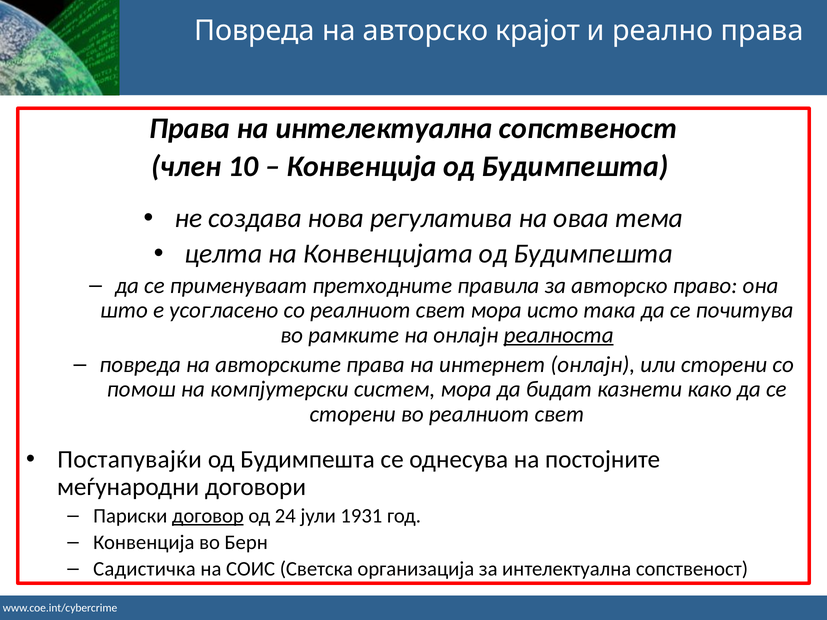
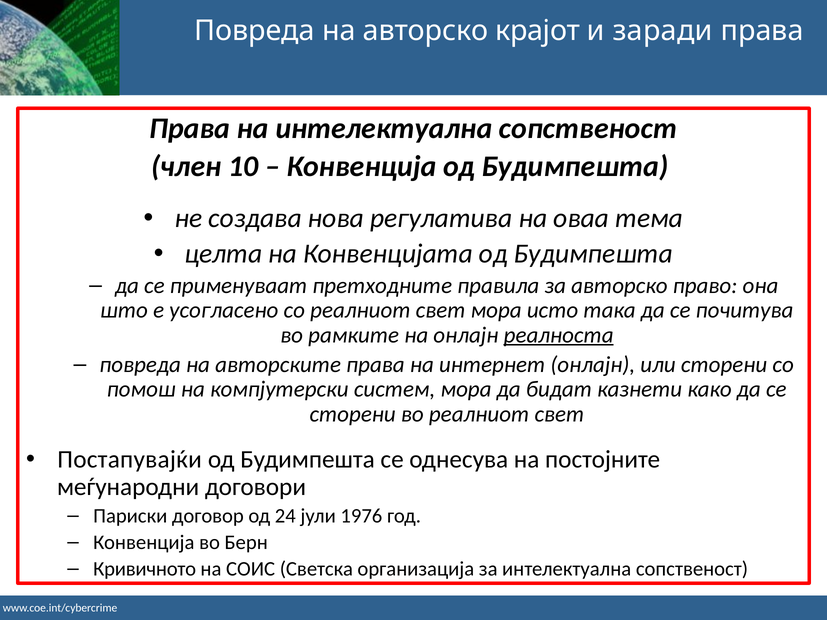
реално: реално -> заради
договор underline: present -> none
1931: 1931 -> 1976
Садистичка: Садистичка -> Кривичното
